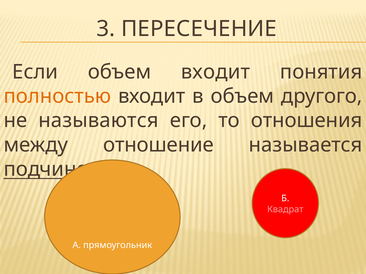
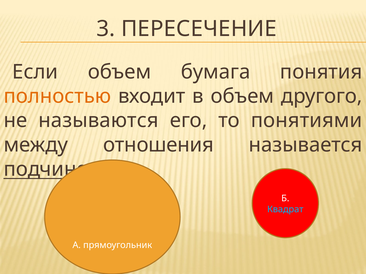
объем входит: входит -> бумага
отношения: отношения -> понятиями
отношение: отношение -> отношения
Квадрат colour: pink -> light blue
